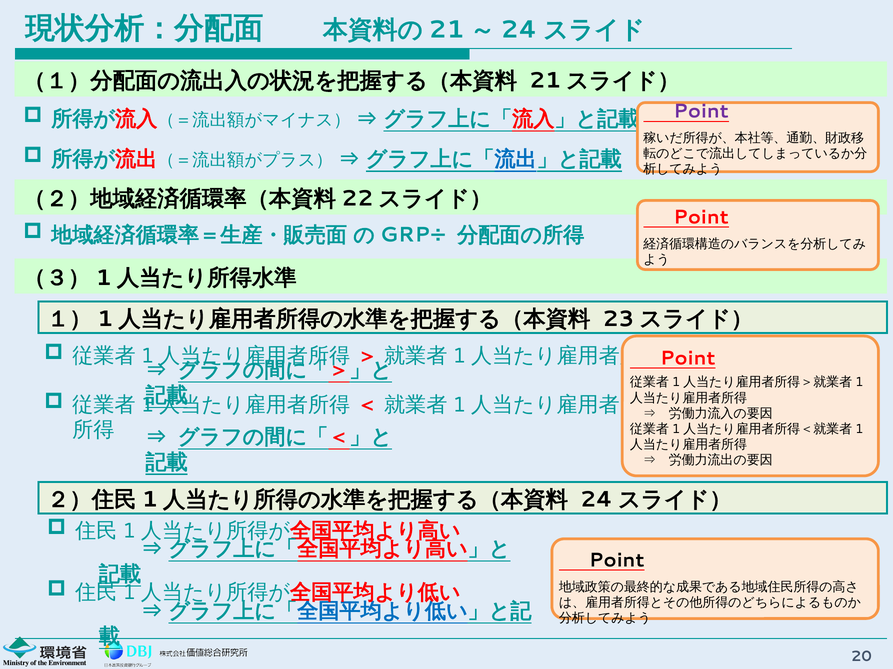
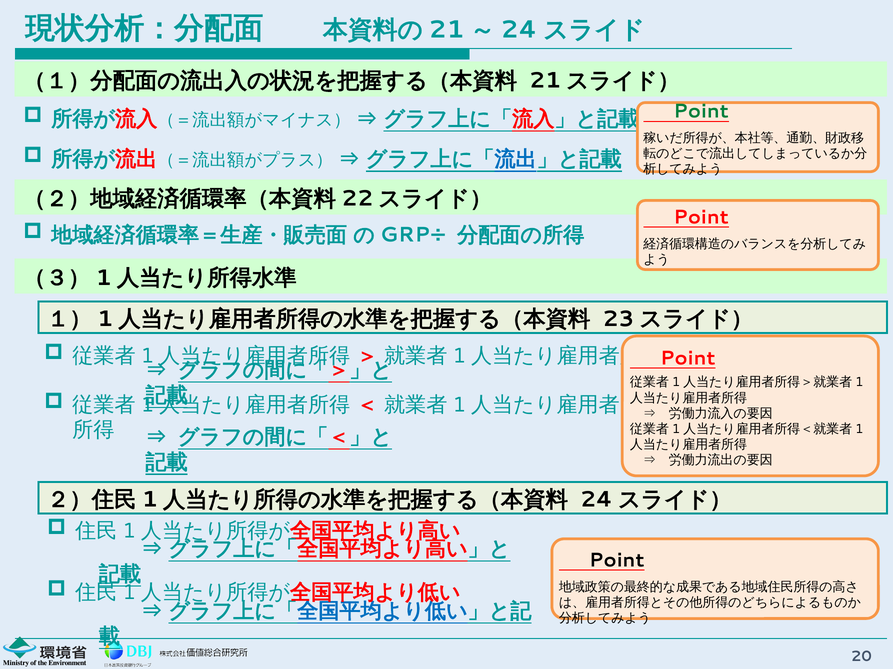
Point at (701, 111) colour: purple -> green
